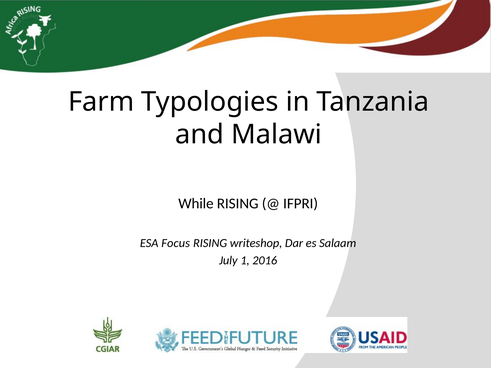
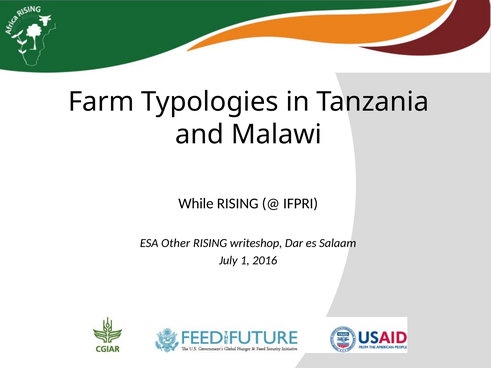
Focus: Focus -> Other
